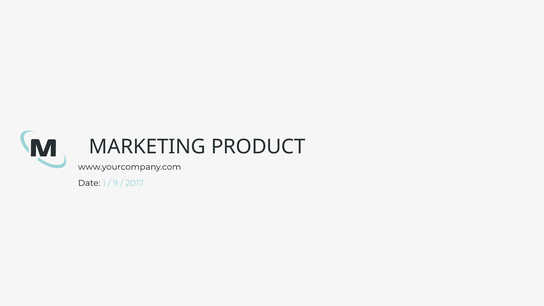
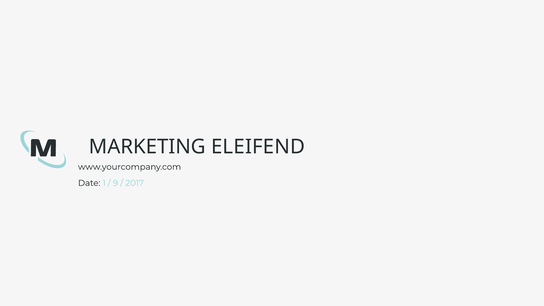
PRODUCT: PRODUCT -> ELEIFEND
